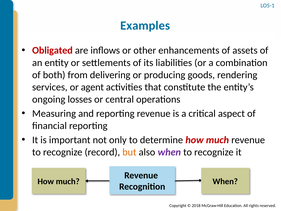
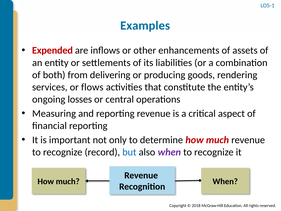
Obligated: Obligated -> Expended
agent: agent -> flows
but colour: orange -> blue
